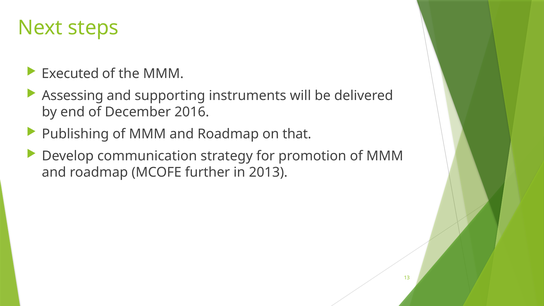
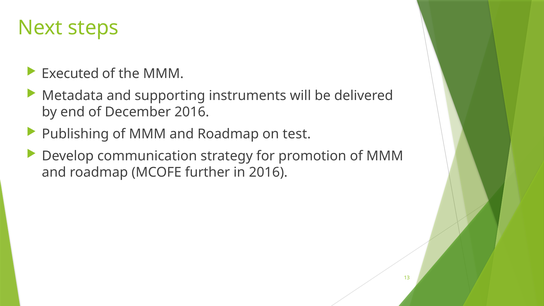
Assessing: Assessing -> Metadata
that: that -> test
in 2013: 2013 -> 2016
